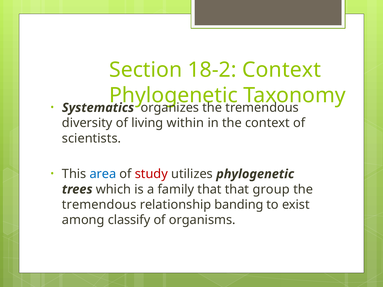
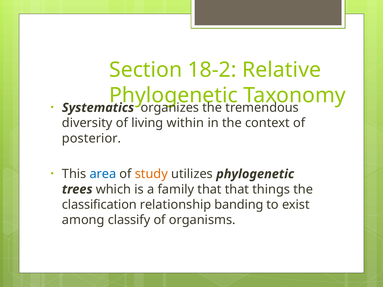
18-2 Context: Context -> Relative
scientists: scientists -> posterior
study colour: red -> orange
group: group -> things
tremendous at (99, 205): tremendous -> classification
